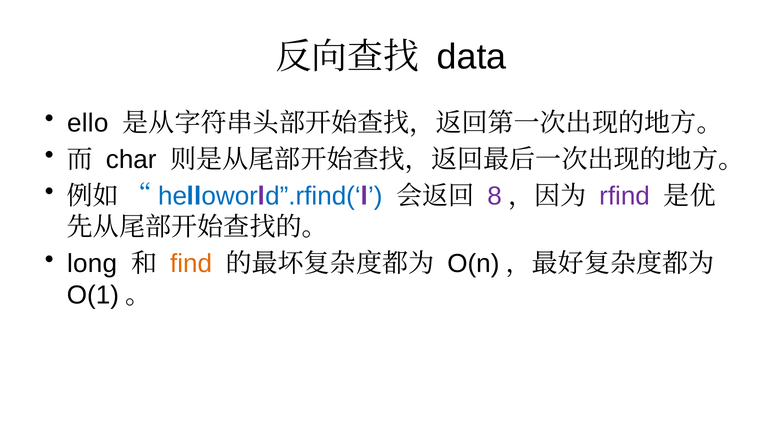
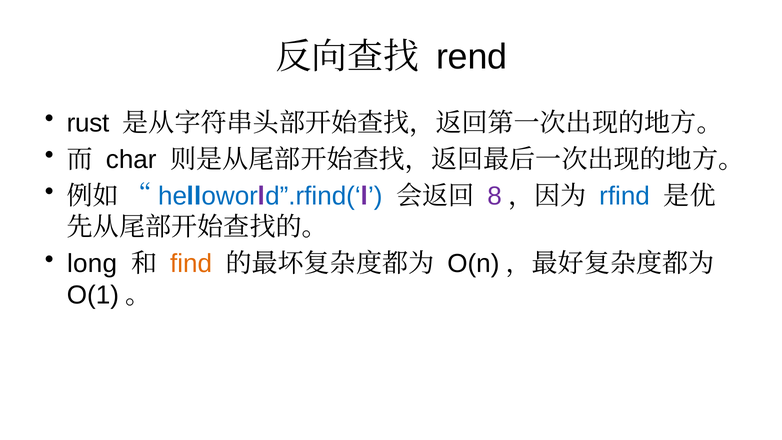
data: data -> rend
ello: ello -> rust
rfind colour: purple -> blue
